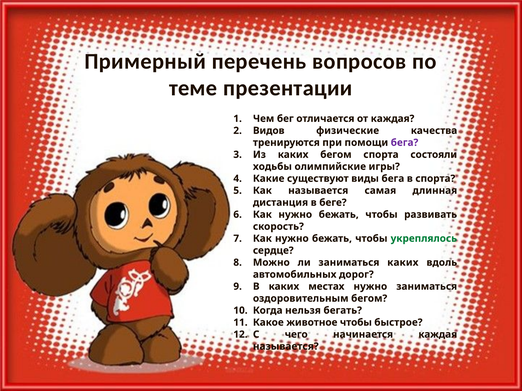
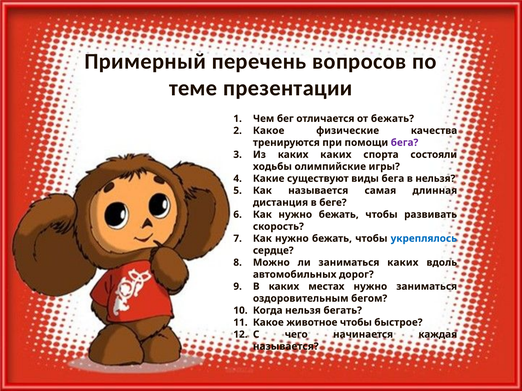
от каждая: каждая -> бежать
Видов at (269, 131): Видов -> Какое
каких бегом: бегом -> каких
в спорта: спорта -> нельзя
укреплялось colour: green -> blue
